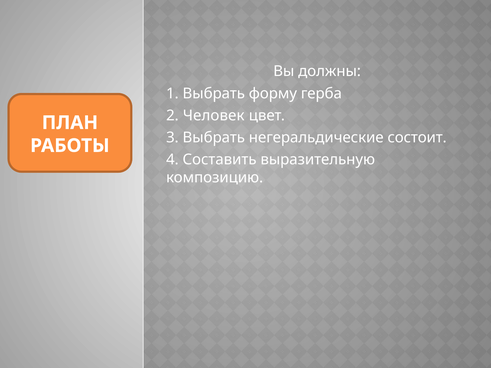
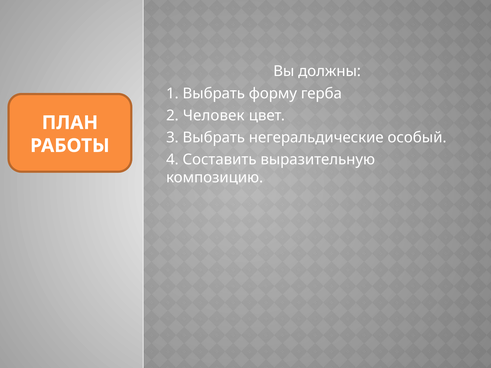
состоит: состоит -> особый
